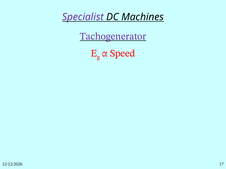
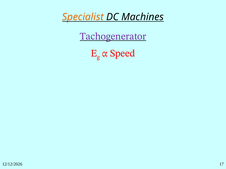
Specialist colour: purple -> orange
